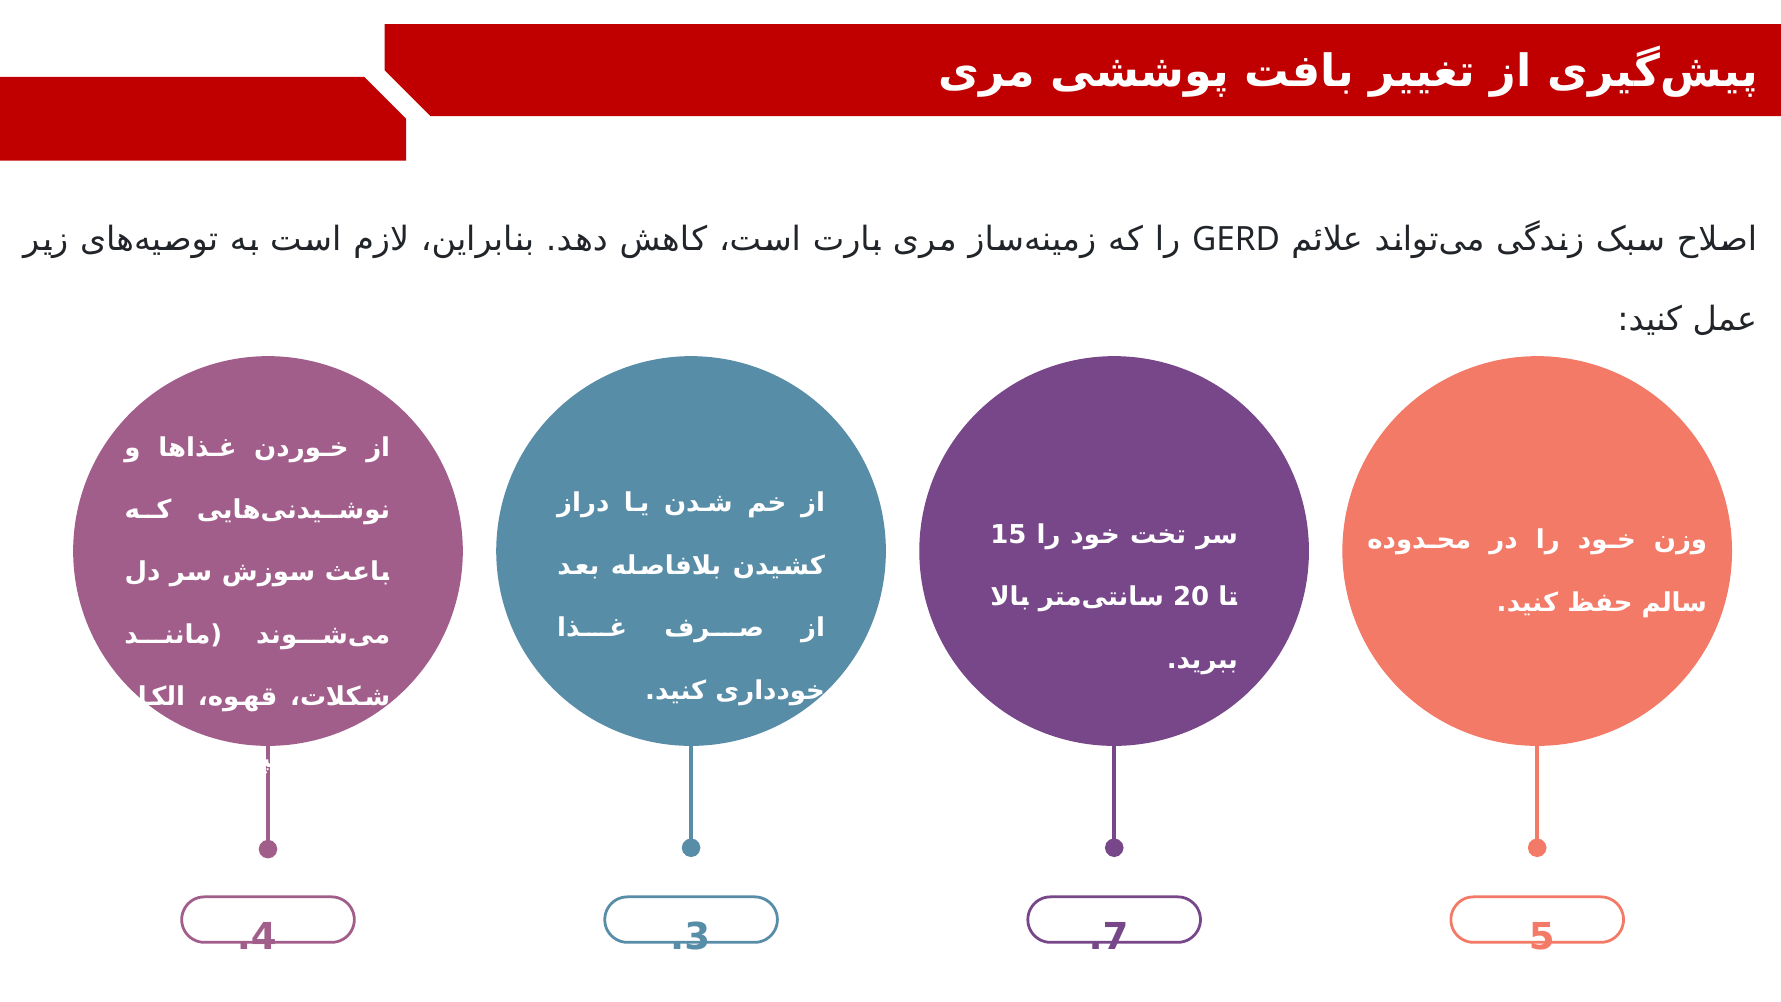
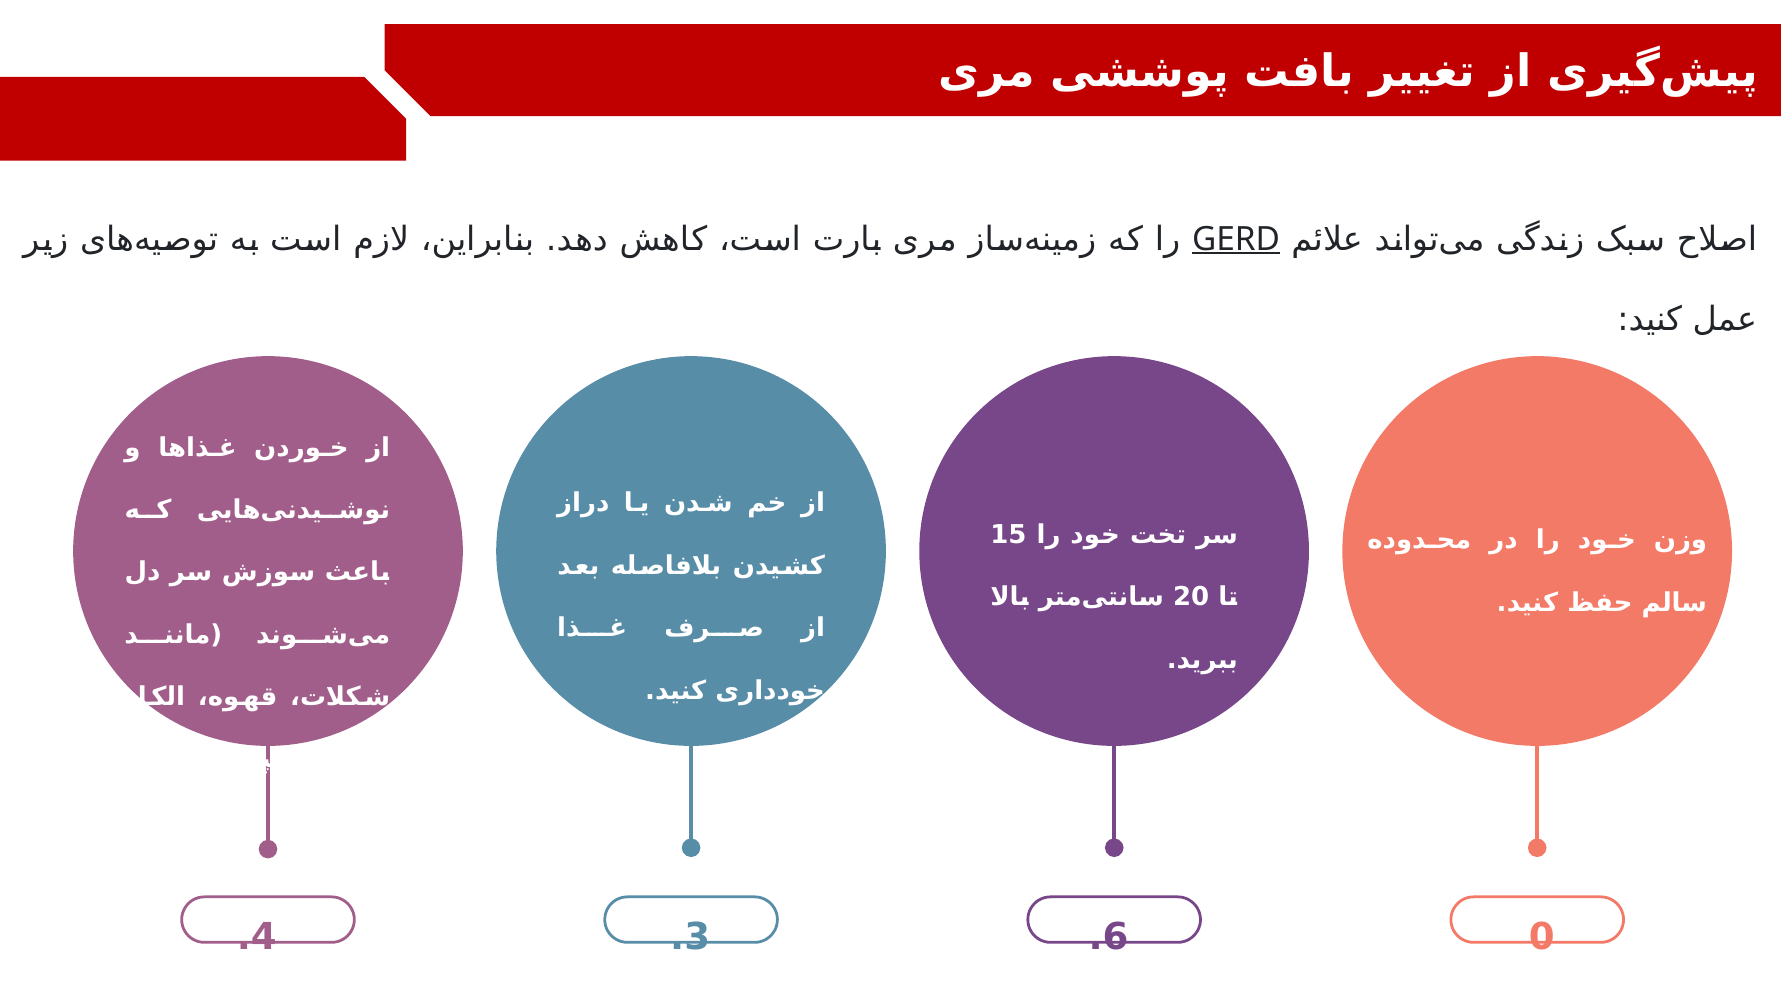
GERD underline: none -> present
7: 7 -> 6
5: 5 -> 0
